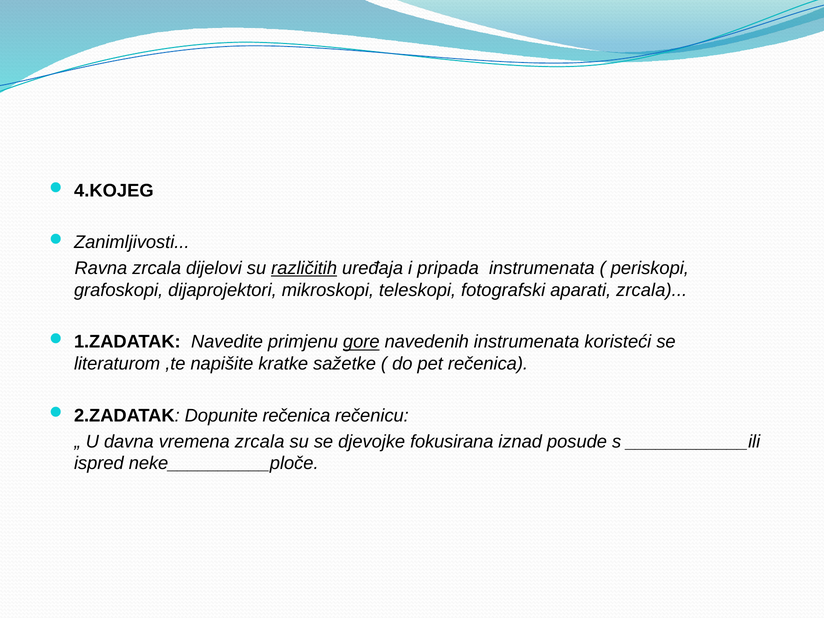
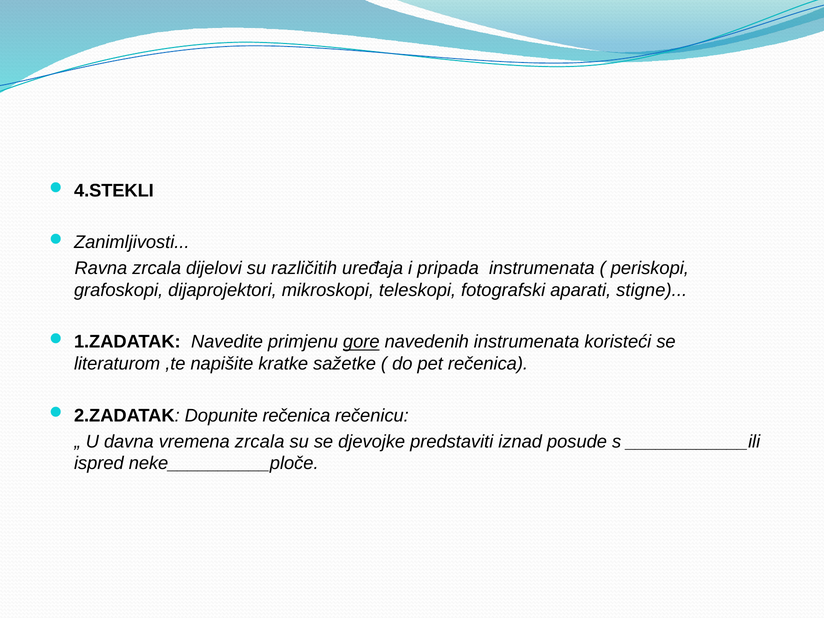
4.KOJEG: 4.KOJEG -> 4.STEKLI
različitih underline: present -> none
aparati zrcala: zrcala -> stigne
fokusirana: fokusirana -> predstaviti
